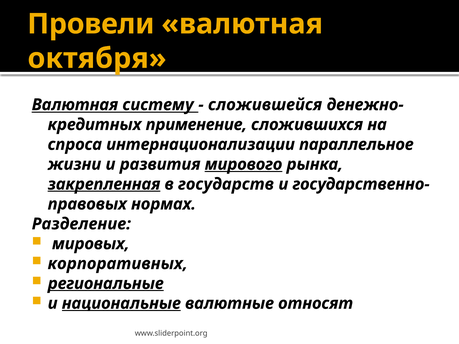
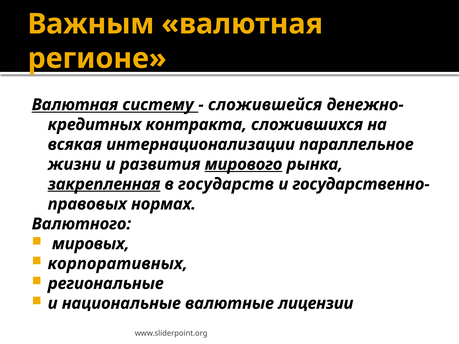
Провели: Провели -> Важным
октября: октября -> регионе
применение: применение -> контракта
спроса: спроса -> всякая
Разделение: Разделение -> Валютного
региональные underline: present -> none
национальные underline: present -> none
относят: относят -> лицензии
